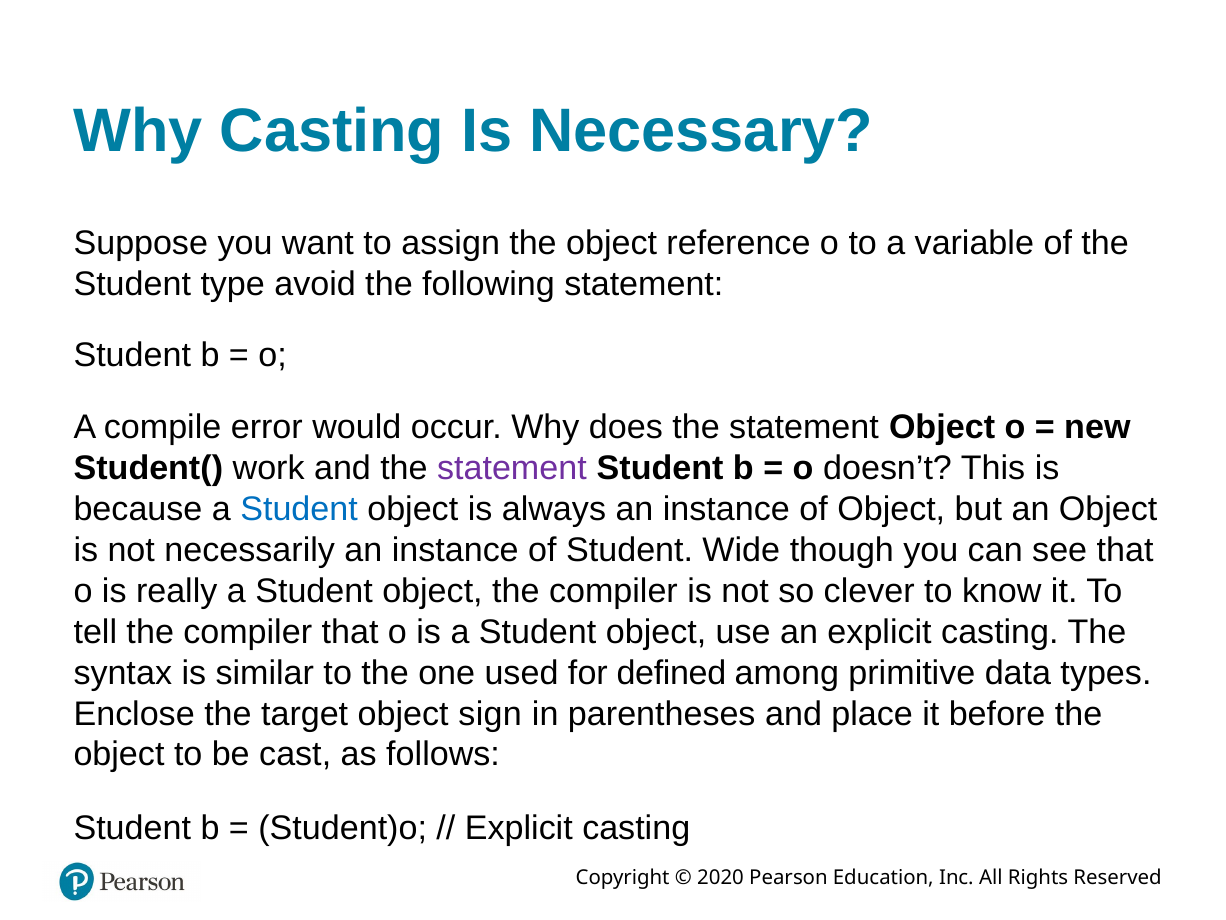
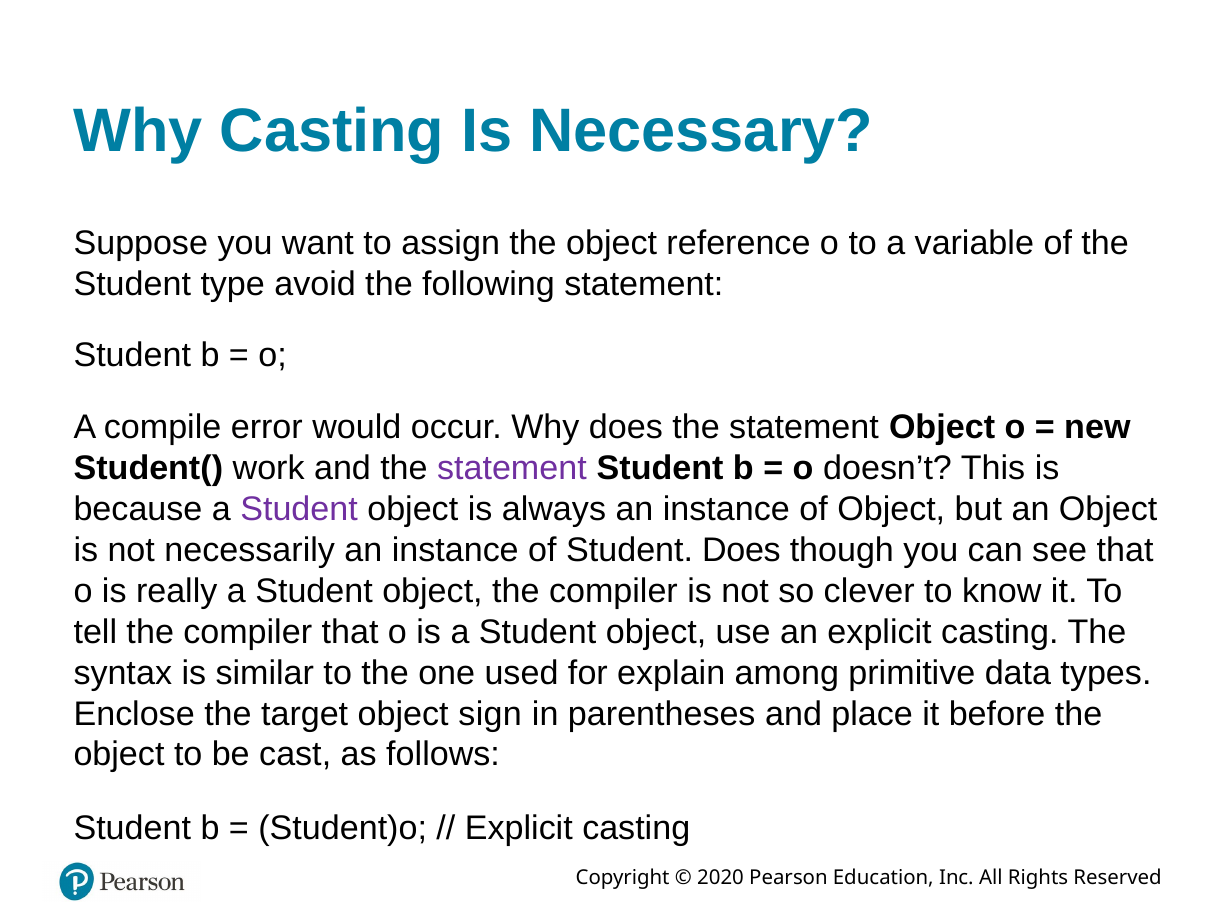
Student at (299, 509) colour: blue -> purple
Student Wide: Wide -> Does
defined: defined -> explain
